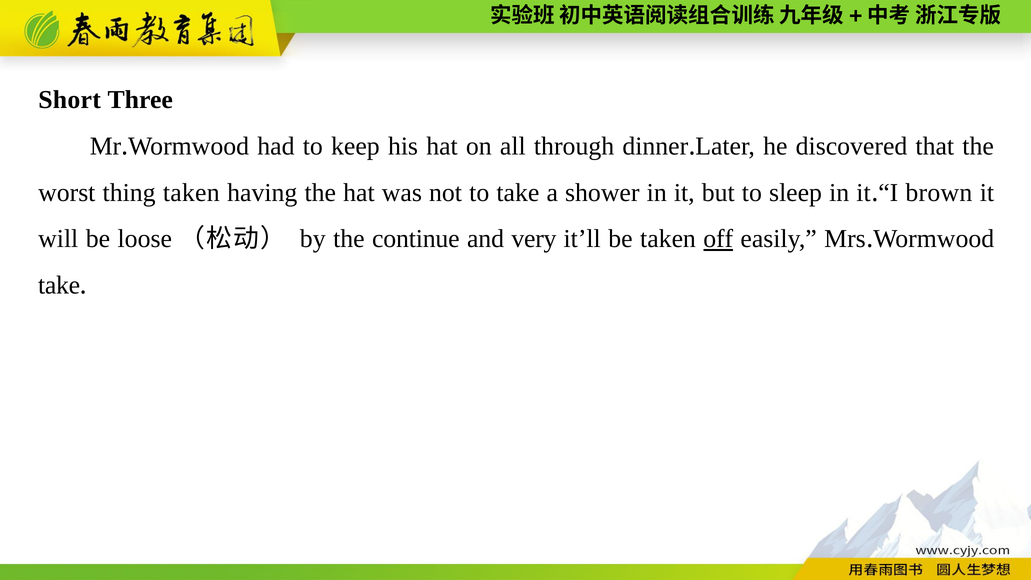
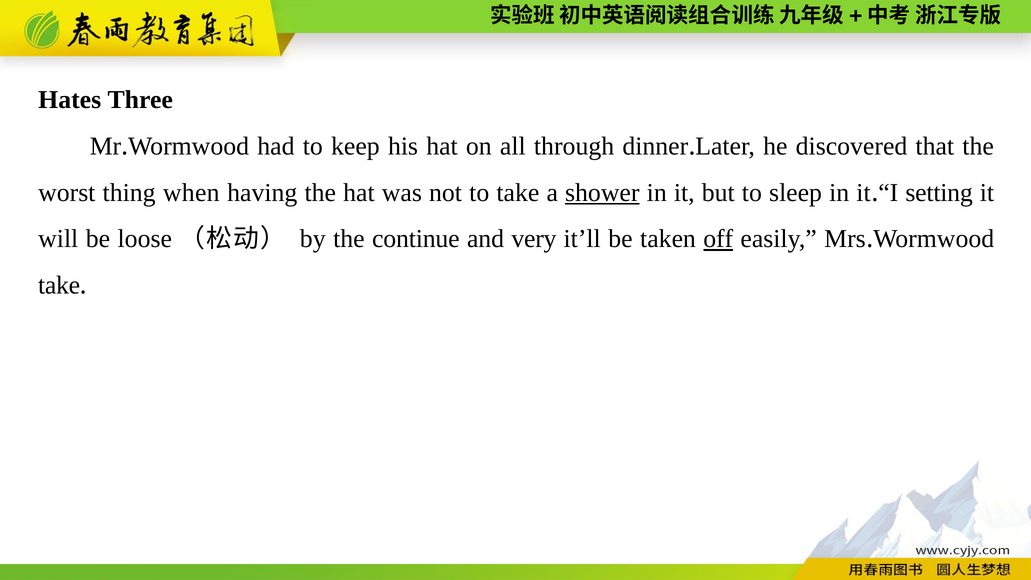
Short: Short -> Hates
thing taken: taken -> when
shower underline: none -> present
brown: brown -> setting
